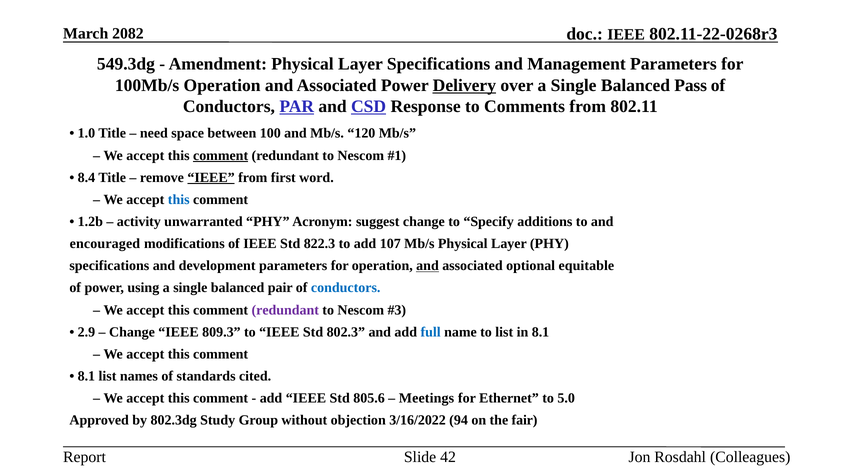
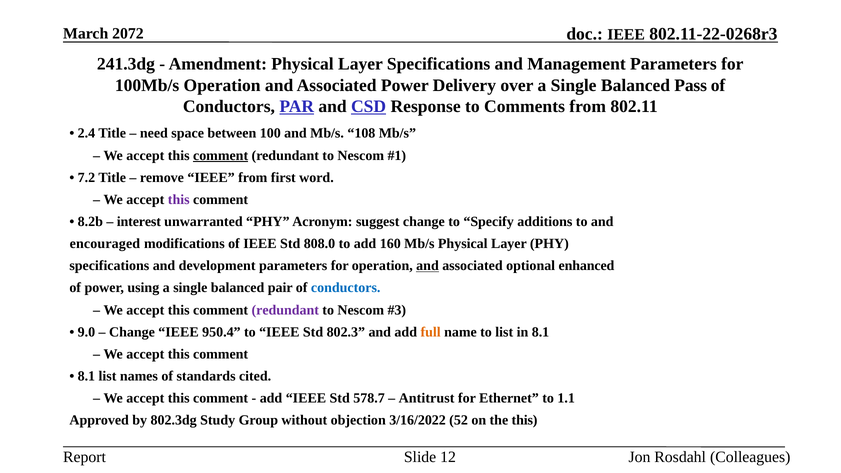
2082: 2082 -> 2072
549.3dg: 549.3dg -> 241.3dg
Delivery underline: present -> none
1.0: 1.0 -> 2.4
120: 120 -> 108
8.4: 8.4 -> 7.2
IEEE at (211, 177) underline: present -> none
this at (179, 200) colour: blue -> purple
1.2b: 1.2b -> 8.2b
activity: activity -> interest
822.3: 822.3 -> 808.0
107: 107 -> 160
equitable: equitable -> enhanced
2.9: 2.9 -> 9.0
809.3: 809.3 -> 950.4
full colour: blue -> orange
805.6: 805.6 -> 578.7
Meetings: Meetings -> Antitrust
5.0: 5.0 -> 1.1
94: 94 -> 52
the fair: fair -> this
42: 42 -> 12
